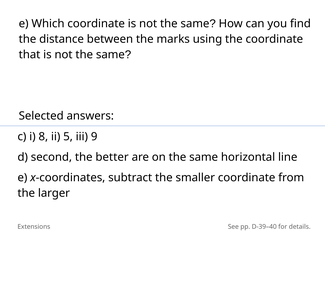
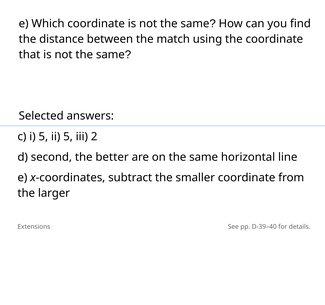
marks: marks -> match
i 8: 8 -> 5
9: 9 -> 2
